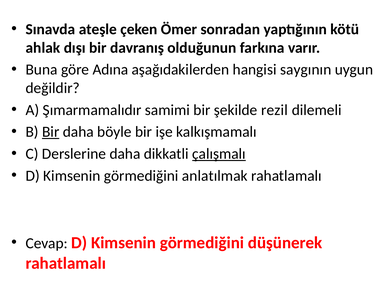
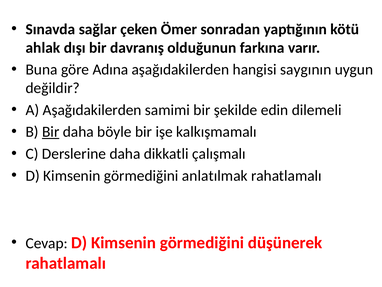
ateşle: ateşle -> sağlar
A Şımarmamalıdır: Şımarmamalıdır -> Aşağıdakilerden
rezil: rezil -> edin
çalışmalı underline: present -> none
